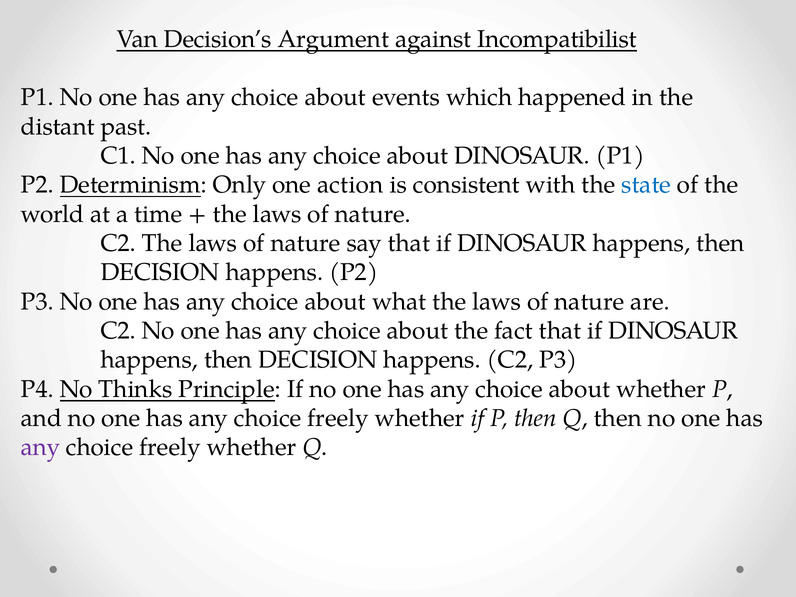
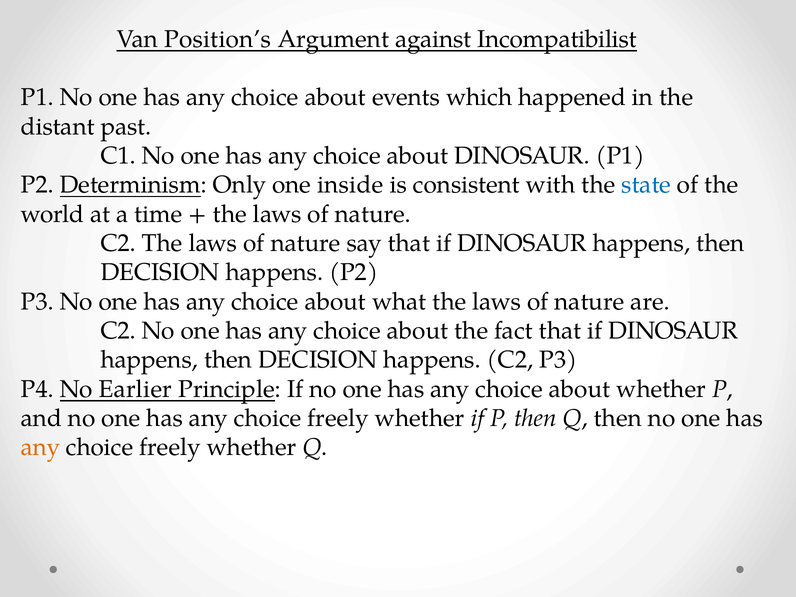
Decision’s: Decision’s -> Position’s
action: action -> inside
Thinks: Thinks -> Earlier
any at (40, 447) colour: purple -> orange
